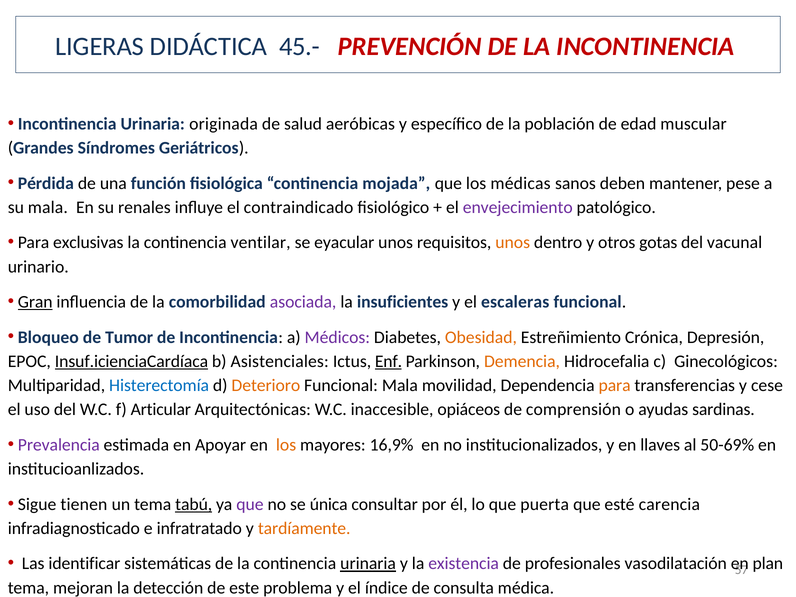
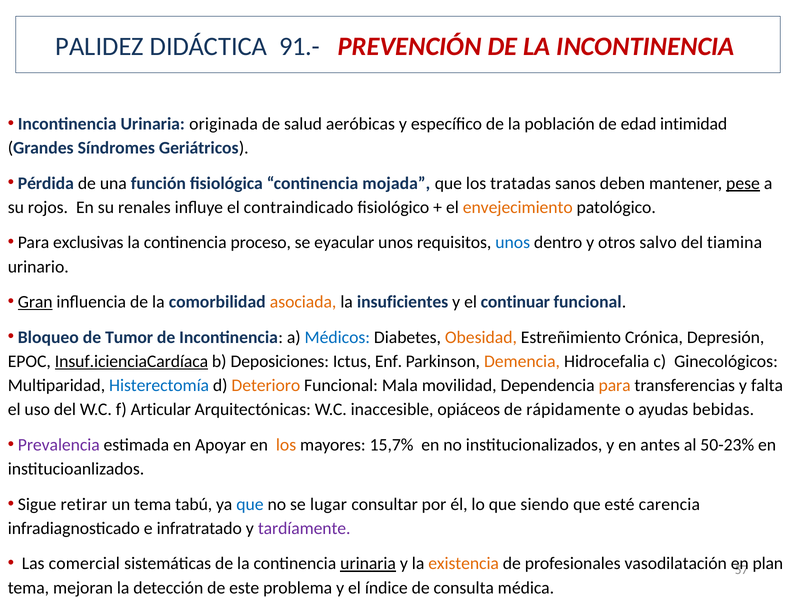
LIGERAS: LIGERAS -> PALIDEZ
45.-: 45.- -> 91.-
muscular: muscular -> intimidad
médicas: médicas -> tratadas
pese underline: none -> present
su mala: mala -> rojos
envejecimiento colour: purple -> orange
ventilar: ventilar -> proceso
unos at (513, 243) colour: orange -> blue
gotas: gotas -> salvo
vacunal: vacunal -> tiamina
asociada colour: purple -> orange
escaleras: escaleras -> continuar
Médicos colour: purple -> blue
Asistenciales: Asistenciales -> Deposiciones
Enf underline: present -> none
cese: cese -> falta
comprensión: comprensión -> rápidamente
sardinas: sardinas -> bebidas
16,9%: 16,9% -> 15,7%
llaves: llaves -> antes
50-69%: 50-69% -> 50-23%
tienen: tienen -> retirar
tabú underline: present -> none
que at (250, 504) colour: purple -> blue
única: única -> lugar
puerta: puerta -> siendo
tardíamente colour: orange -> purple
identificar: identificar -> comercial
existencia colour: purple -> orange
